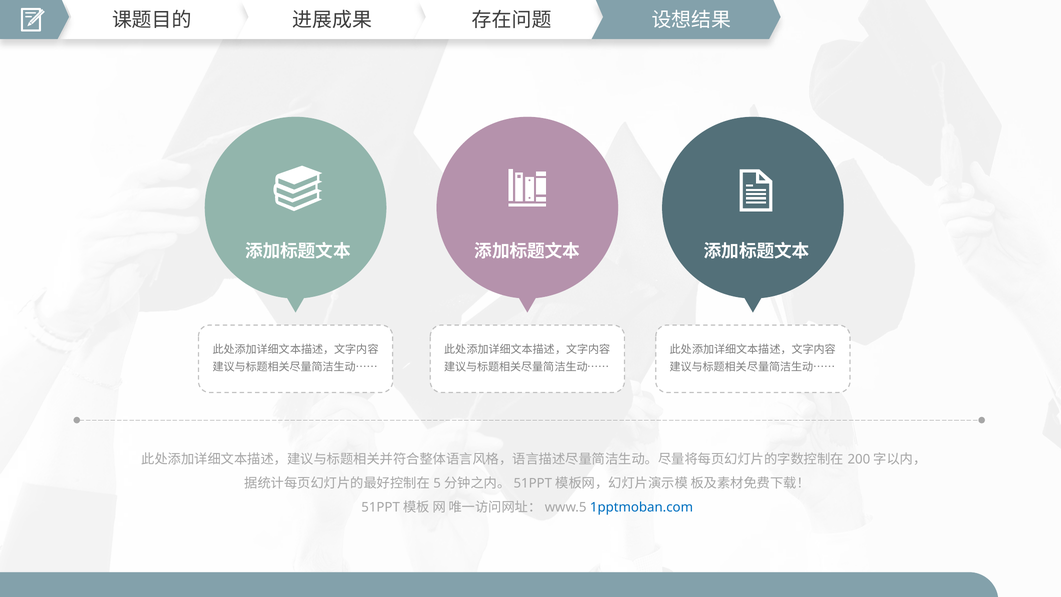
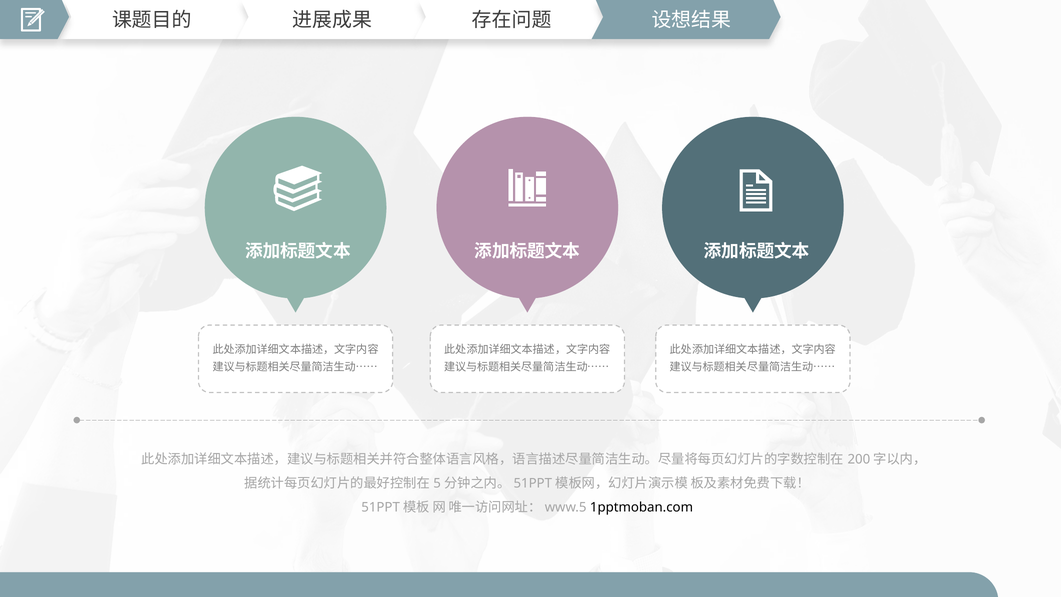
1pptmoban.com colour: blue -> black
